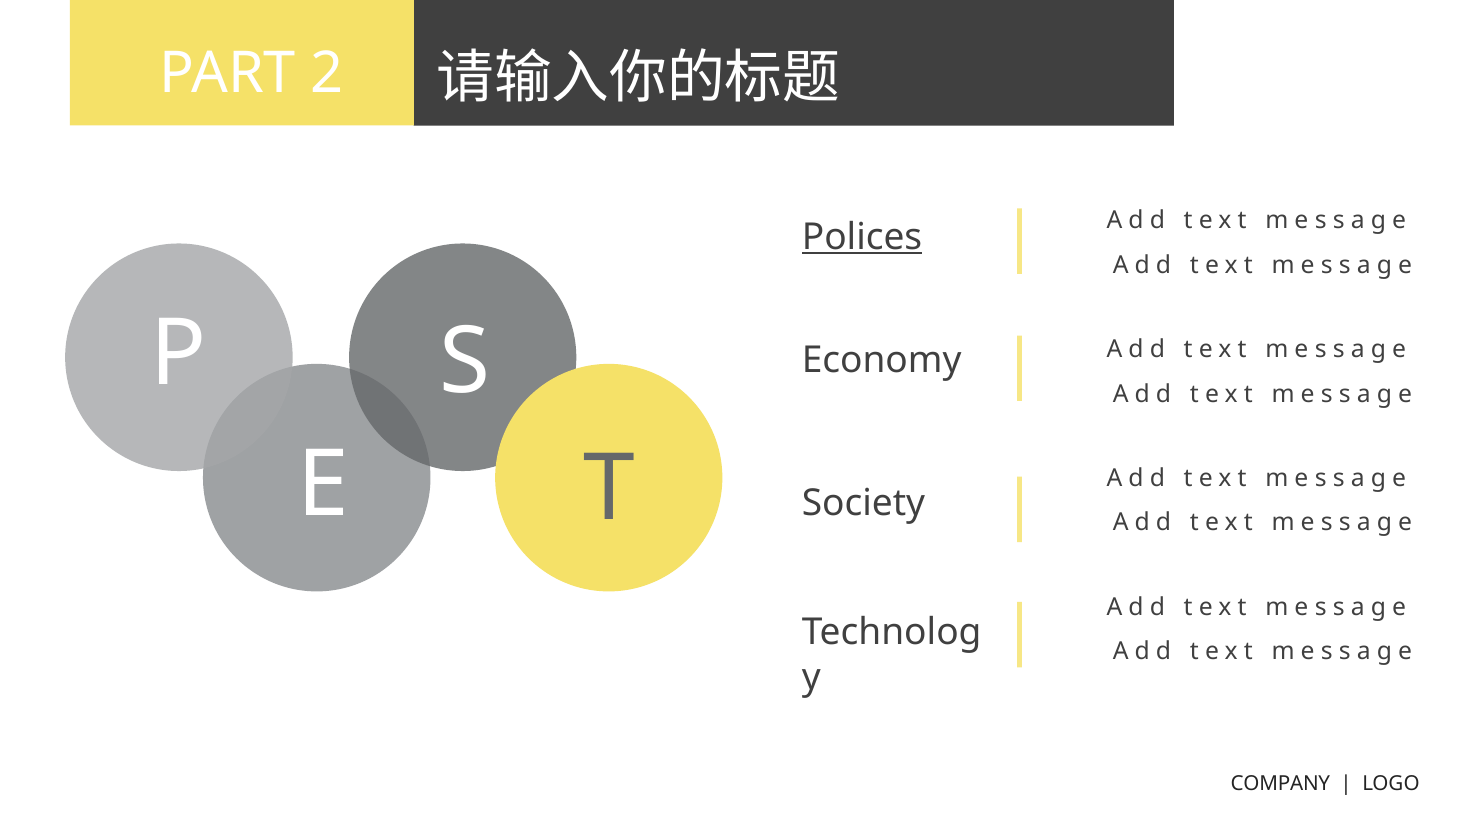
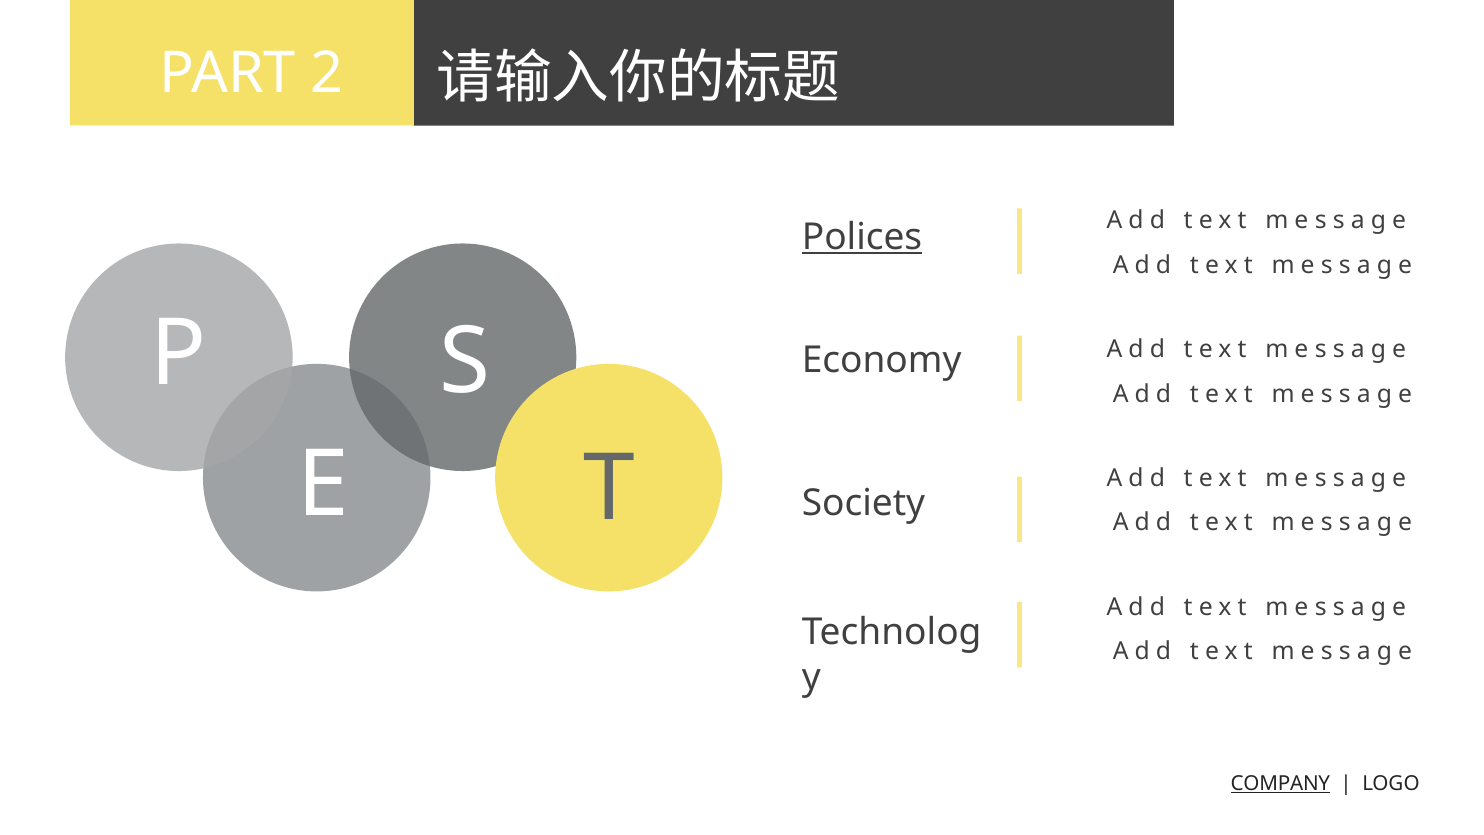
COMPANY underline: none -> present
